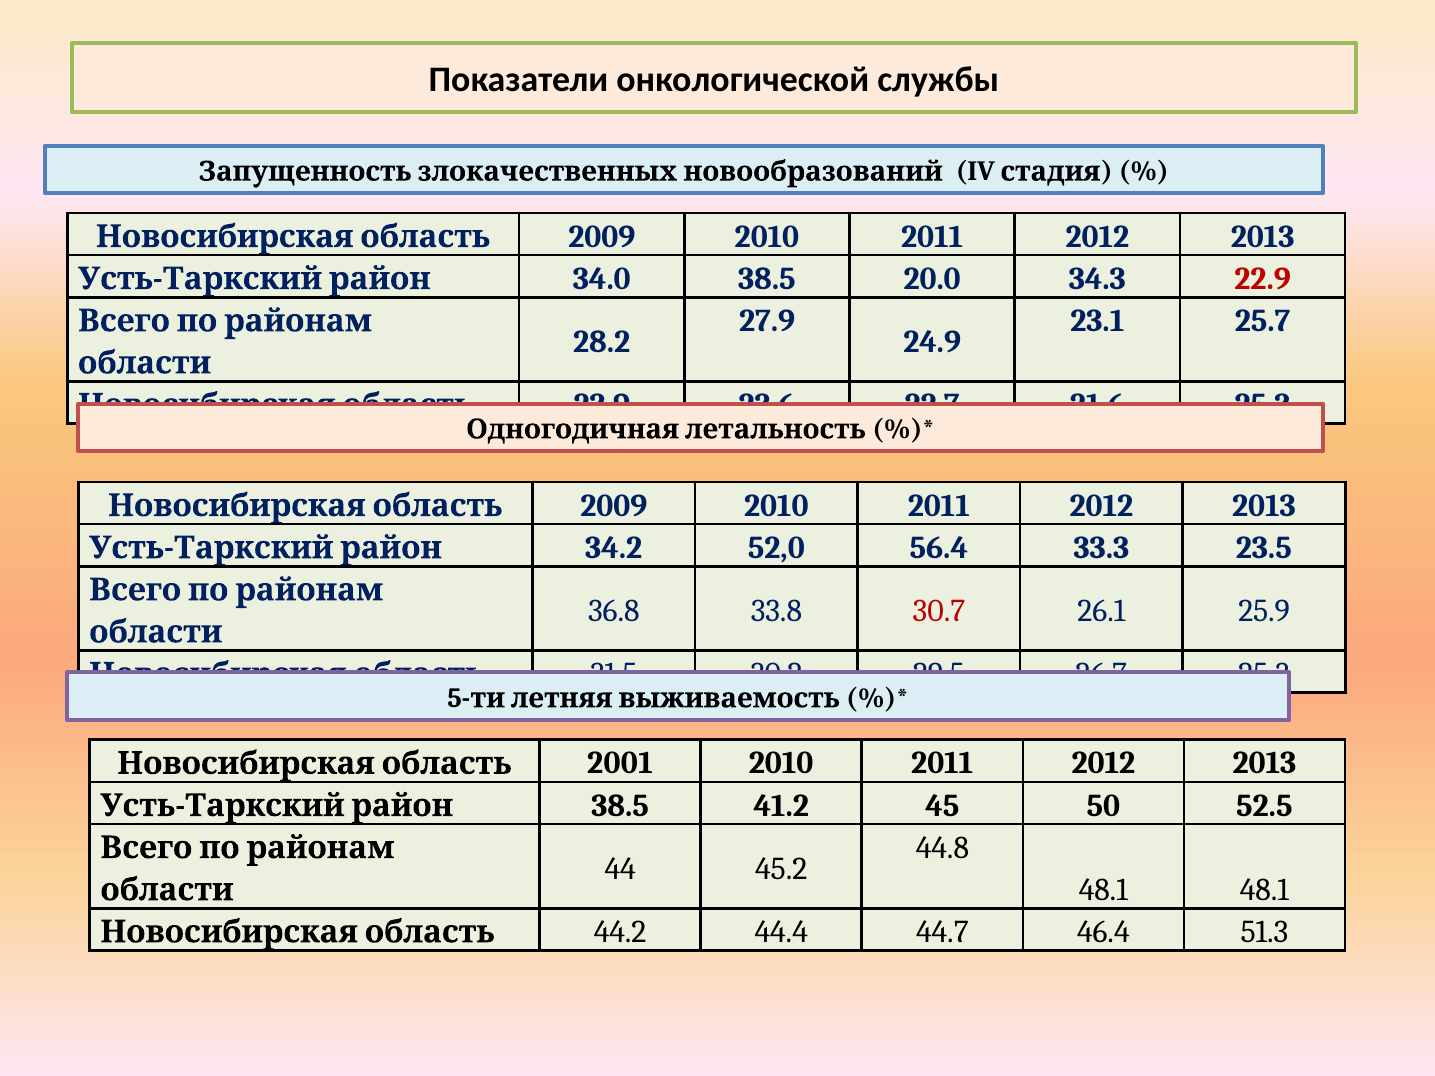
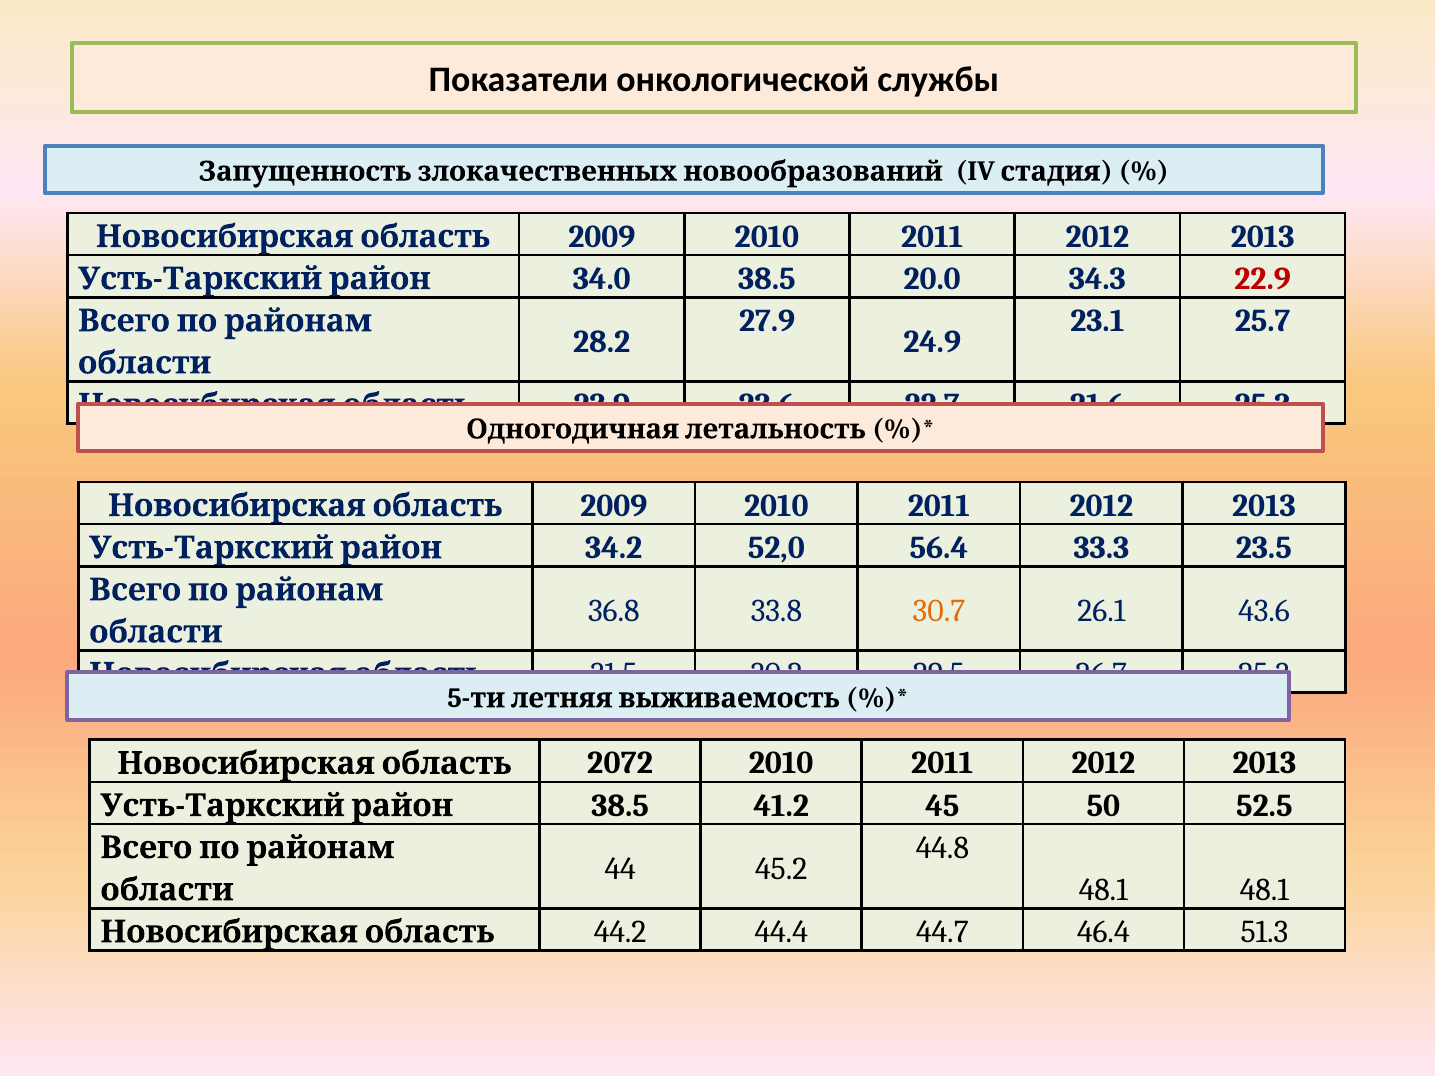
30.7 colour: red -> orange
25.9: 25.9 -> 43.6
2001: 2001 -> 2072
